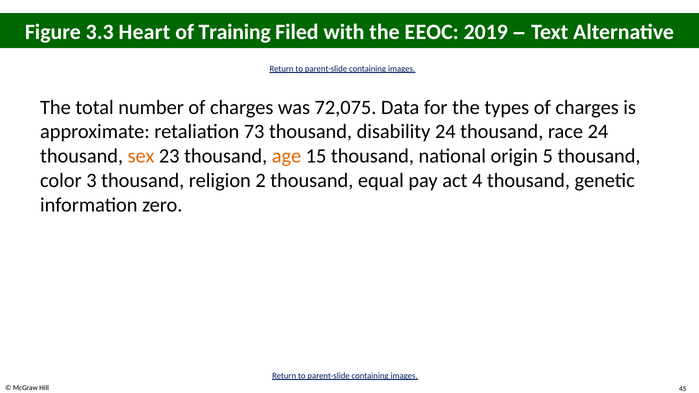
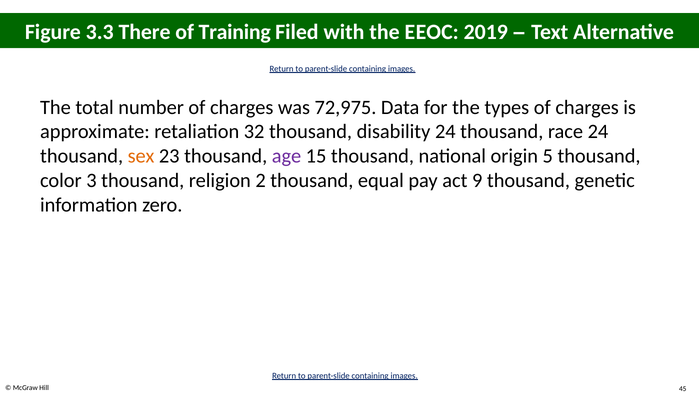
Heart: Heart -> There
72,075: 72,075 -> 72,975
73: 73 -> 32
age colour: orange -> purple
4: 4 -> 9
